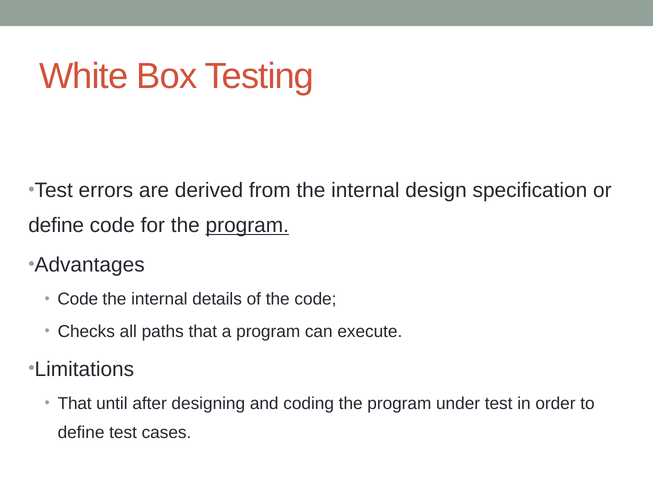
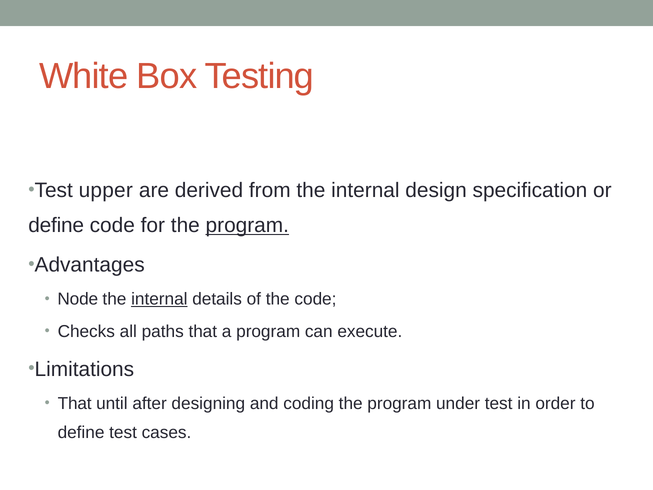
errors: errors -> upper
Code at (78, 299): Code -> Node
internal at (159, 299) underline: none -> present
